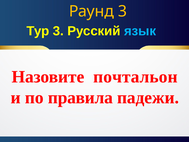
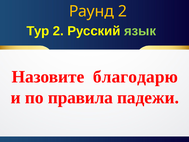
Раунд 3: 3 -> 2
Тур 3: 3 -> 2
язык colour: light blue -> light green
почтальон: почтальон -> благодарю
